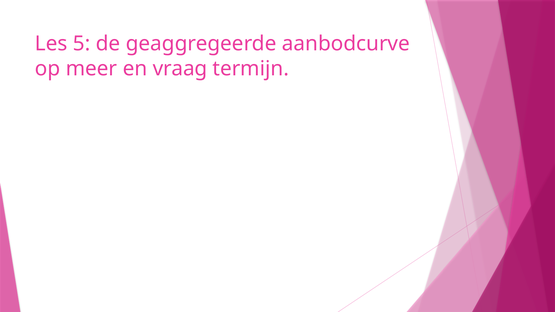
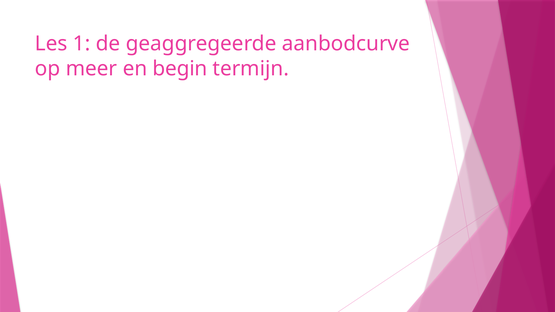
5: 5 -> 1
vraag: vraag -> begin
